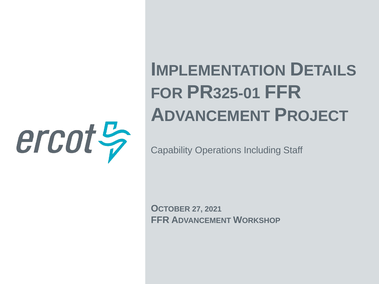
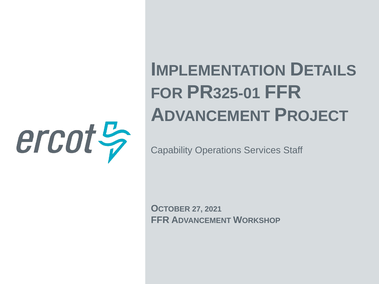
Including: Including -> Services
